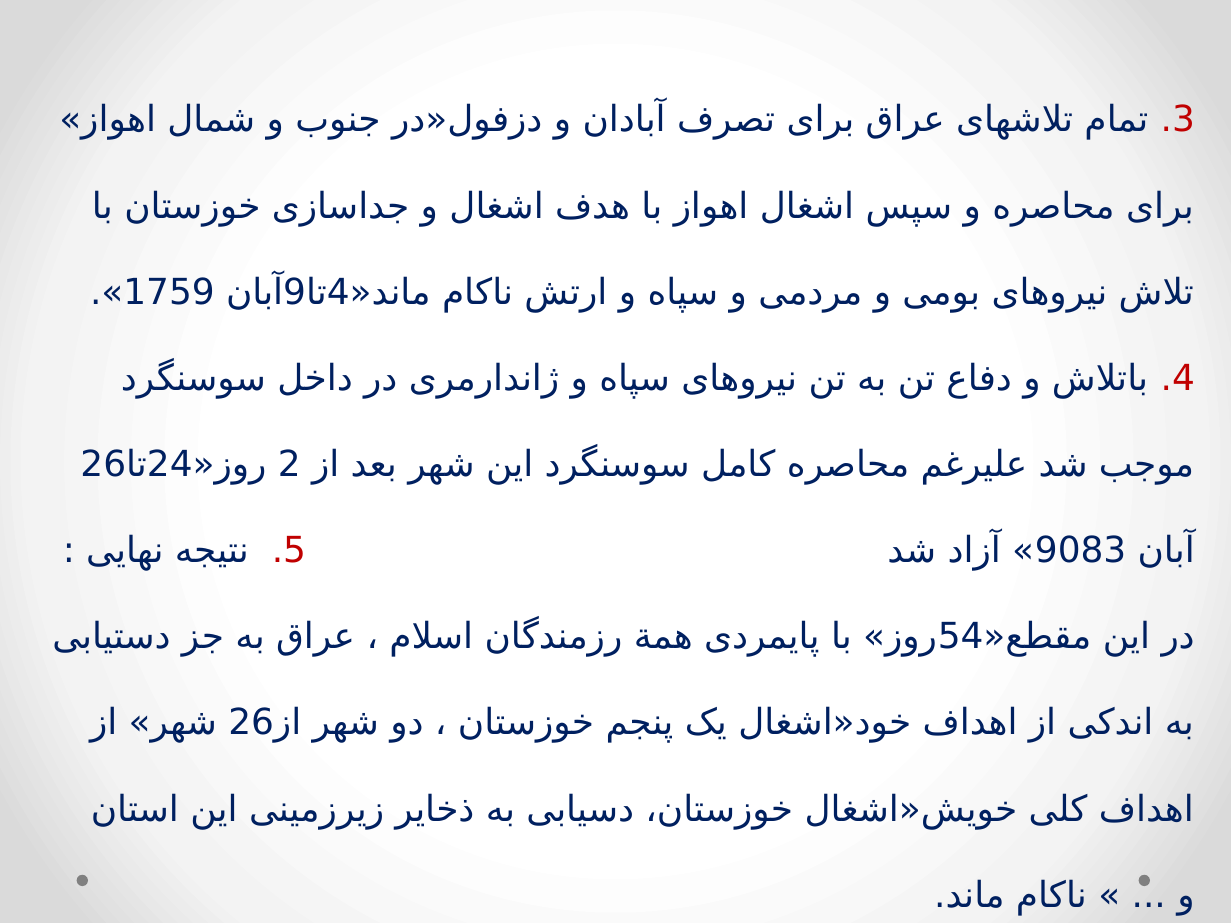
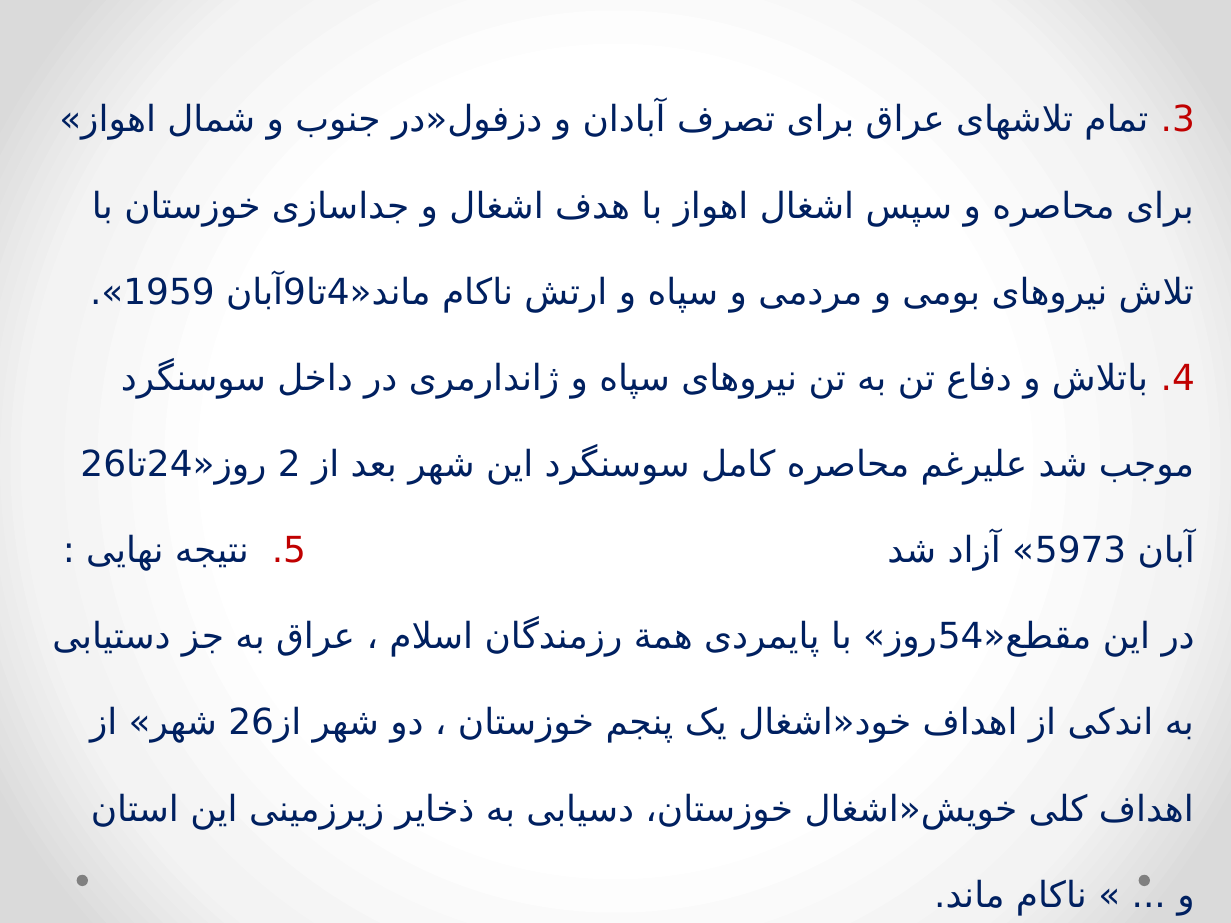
1759: 1759 -> 1959
9083: 9083 -> 5973
